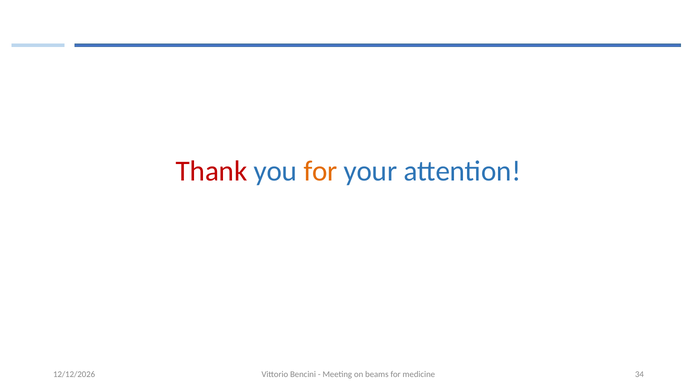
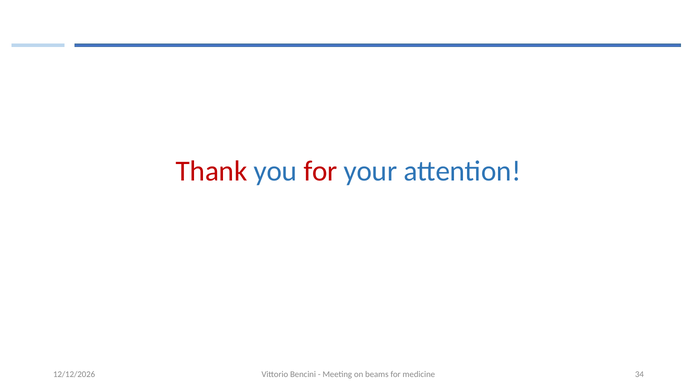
for at (321, 171) colour: orange -> red
